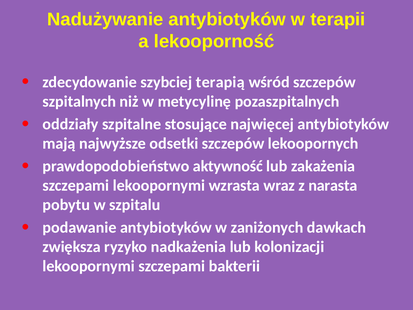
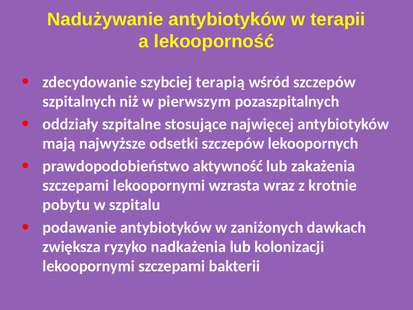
metycylinę: metycylinę -> pierwszym
narasta: narasta -> krotnie
